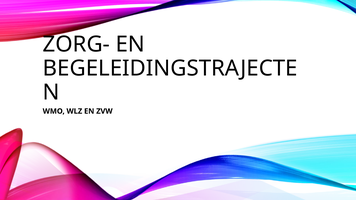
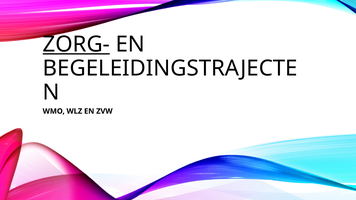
ZORG- underline: none -> present
